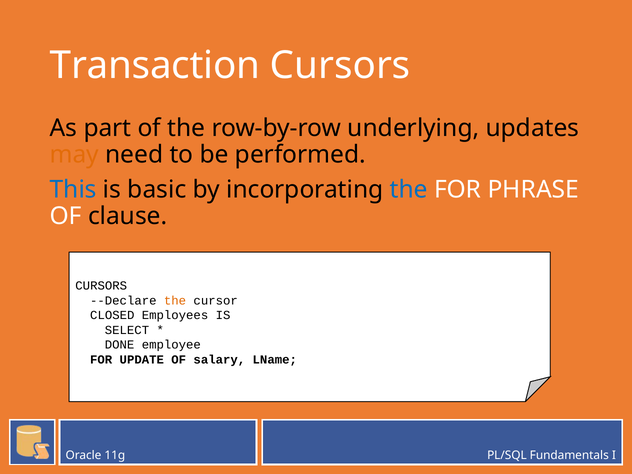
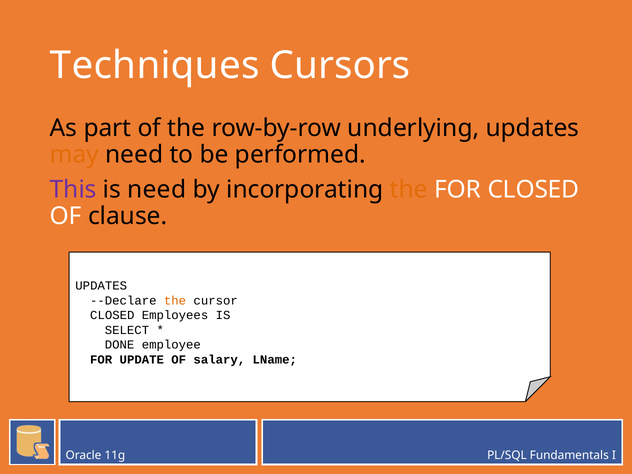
Transaction: Transaction -> Techniques
This colour: blue -> purple
is basic: basic -> need
the at (409, 190) colour: blue -> orange
FOR PHRASE: PHRASE -> CLOSED
CURSORS at (101, 286): CURSORS -> UPDATES
